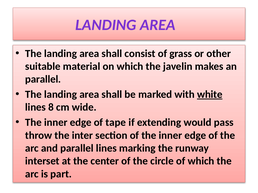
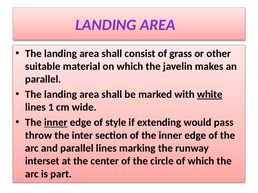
8: 8 -> 1
inner at (56, 123) underline: none -> present
tape: tape -> style
